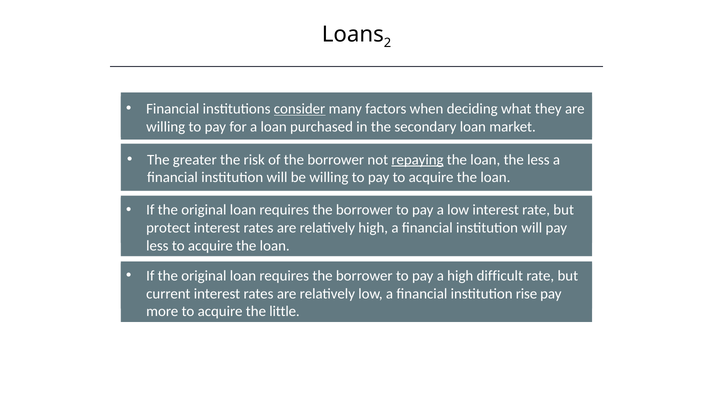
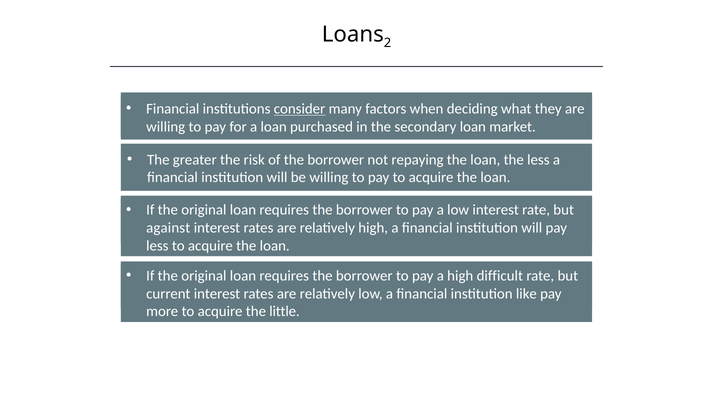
repaying underline: present -> none
protect: protect -> against
rise: rise -> like
